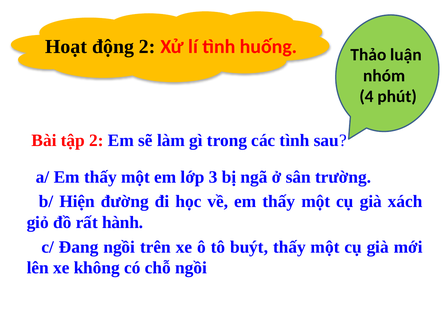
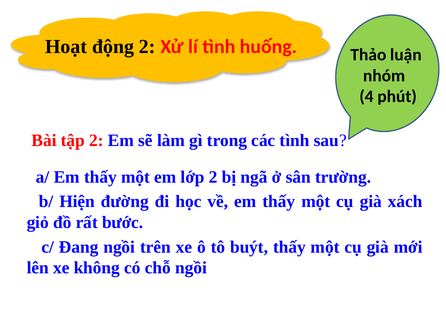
lớp 3: 3 -> 2
hành: hành -> bước
